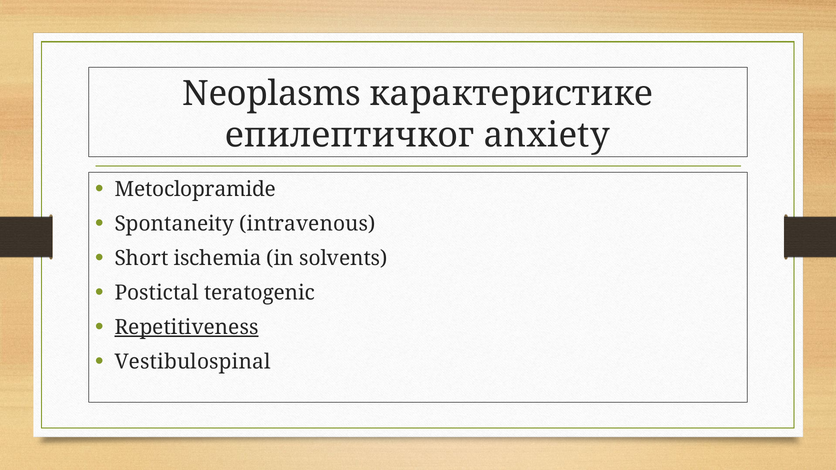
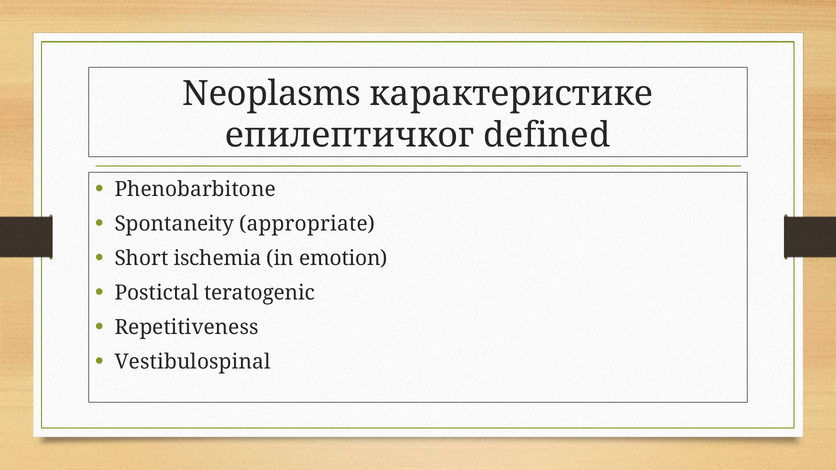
anxiety: anxiety -> defined
Metoclopramide: Metoclopramide -> Phenobarbitone
intravenous: intravenous -> appropriate
solvents: solvents -> emotion
Repetitiveness underline: present -> none
